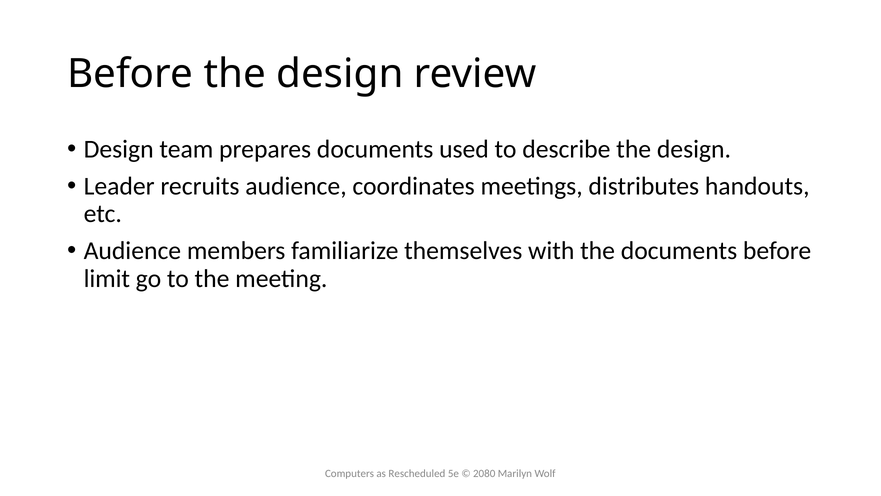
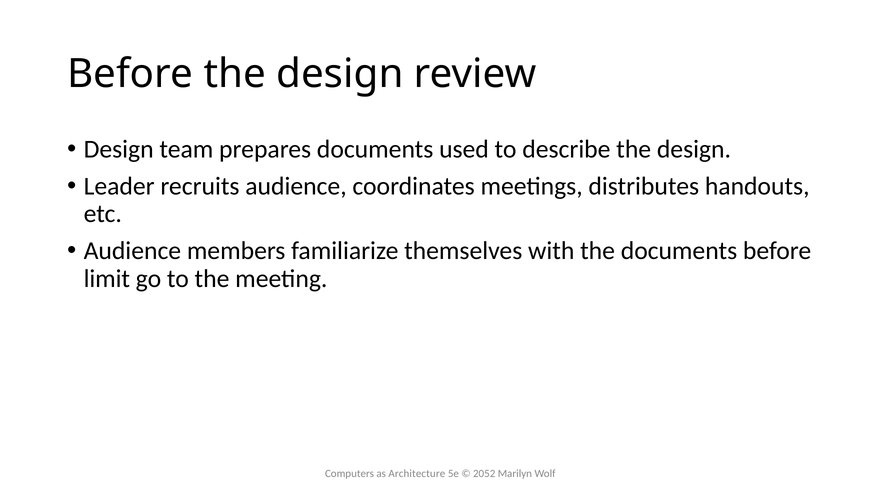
Rescheduled: Rescheduled -> Architecture
2080: 2080 -> 2052
